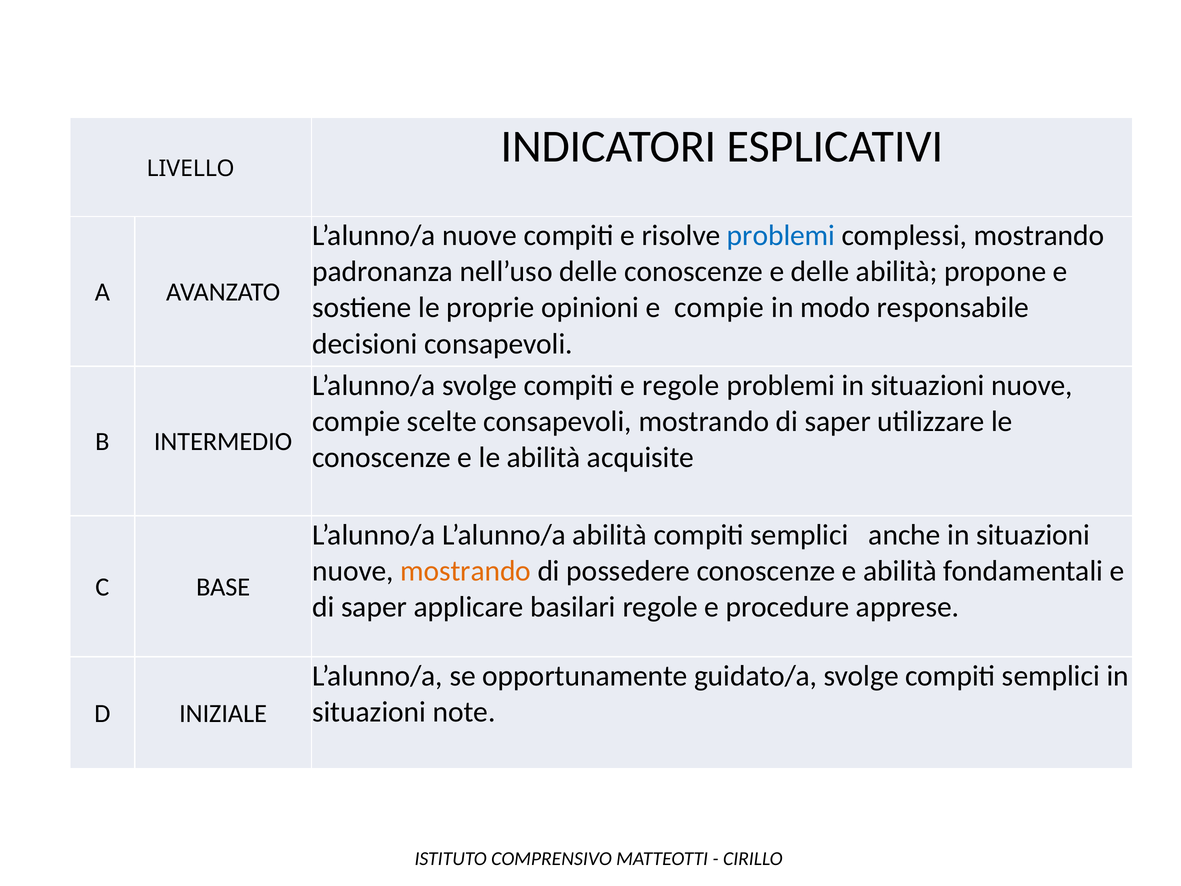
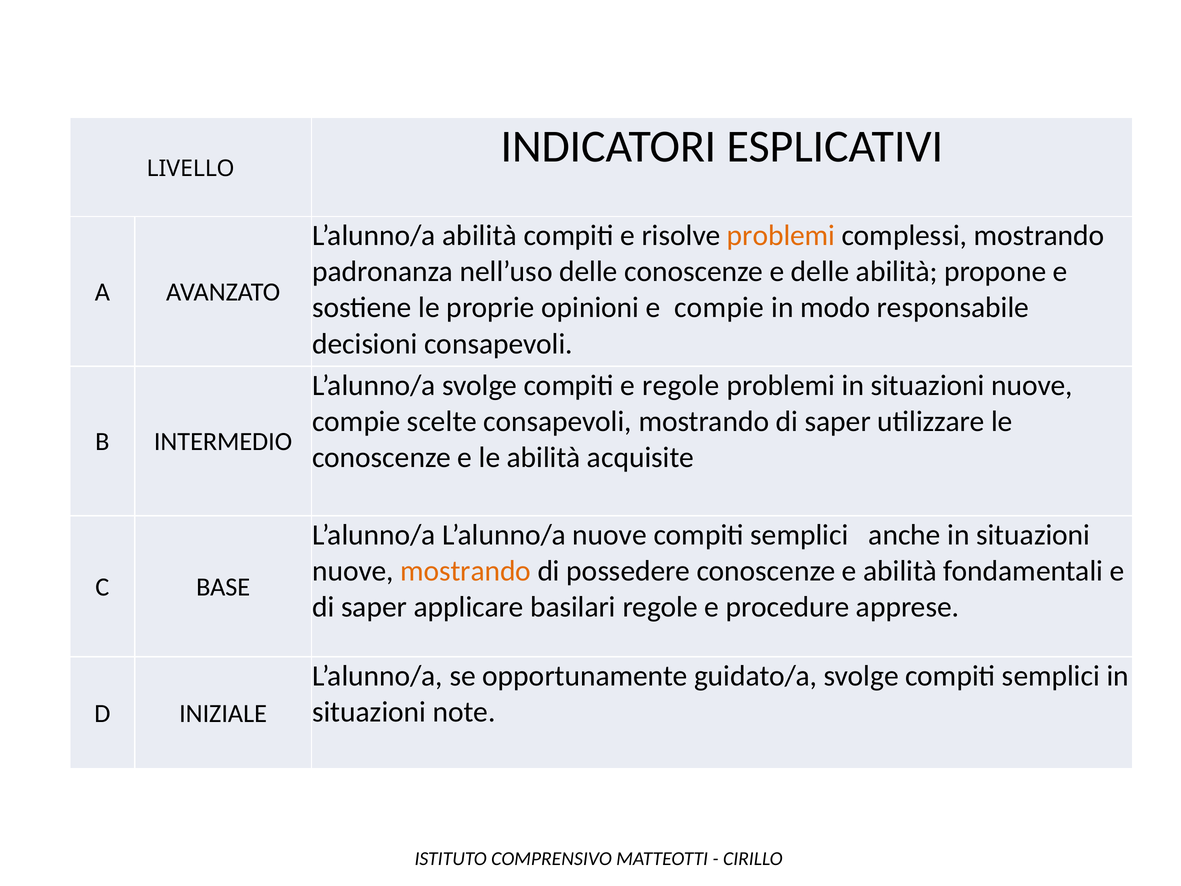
L’alunno/a nuove: nuove -> abilità
problemi at (781, 236) colour: blue -> orange
L’alunno/a abilità: abilità -> nuove
